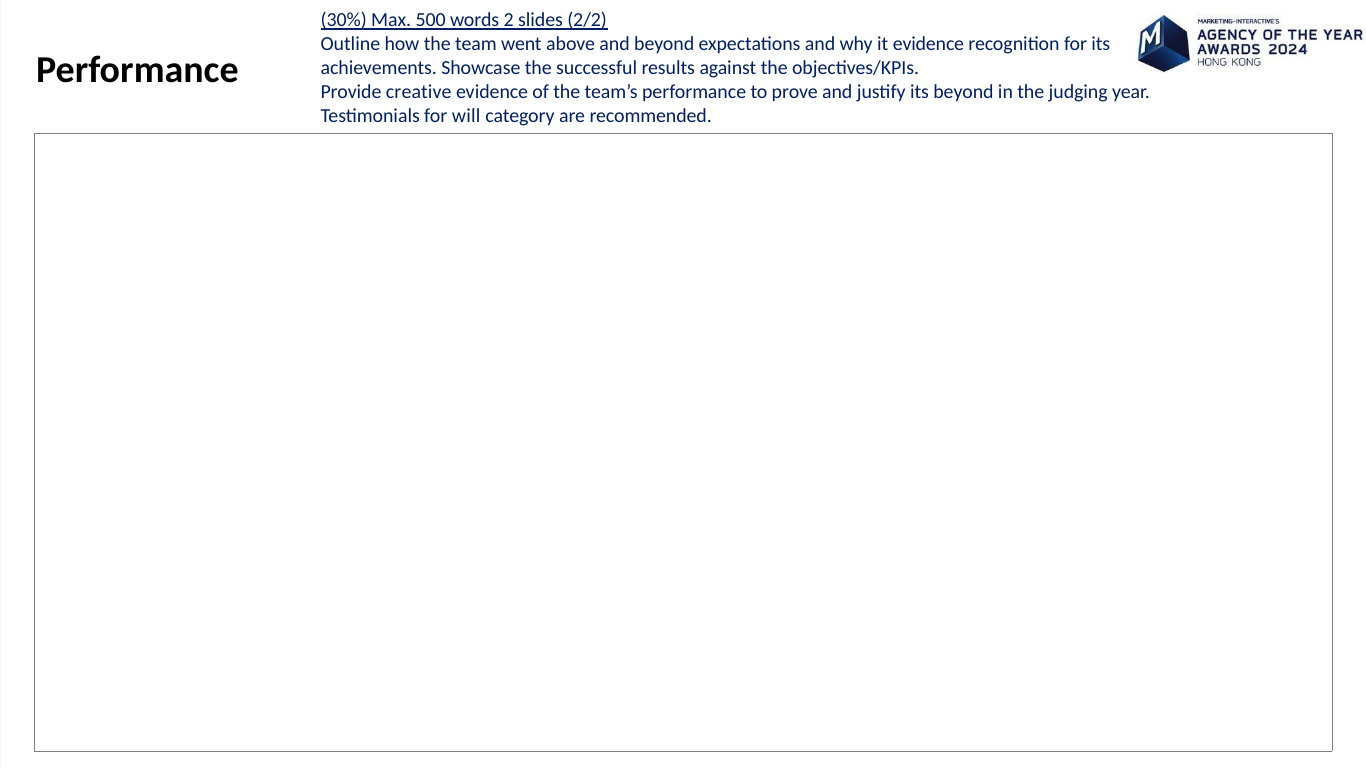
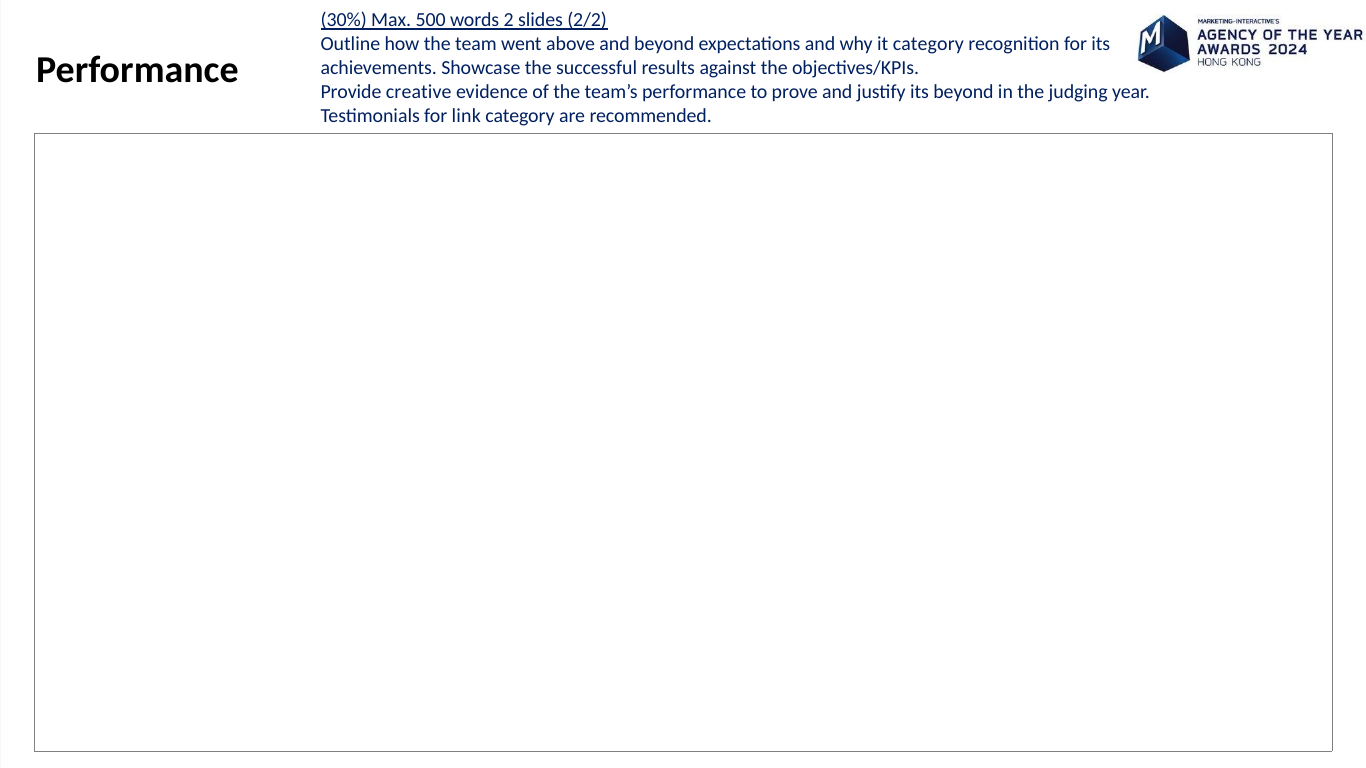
it evidence: evidence -> category
will: will -> link
